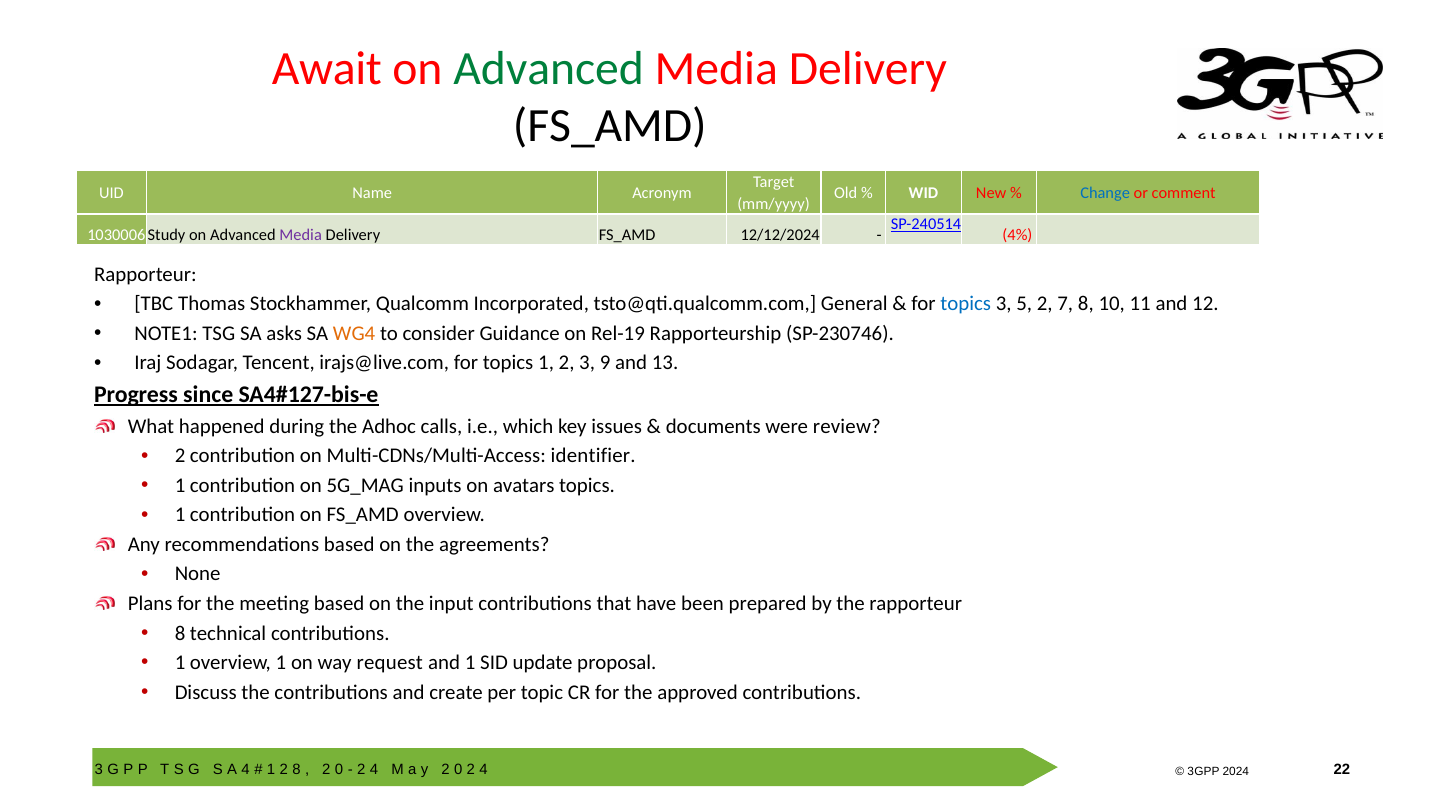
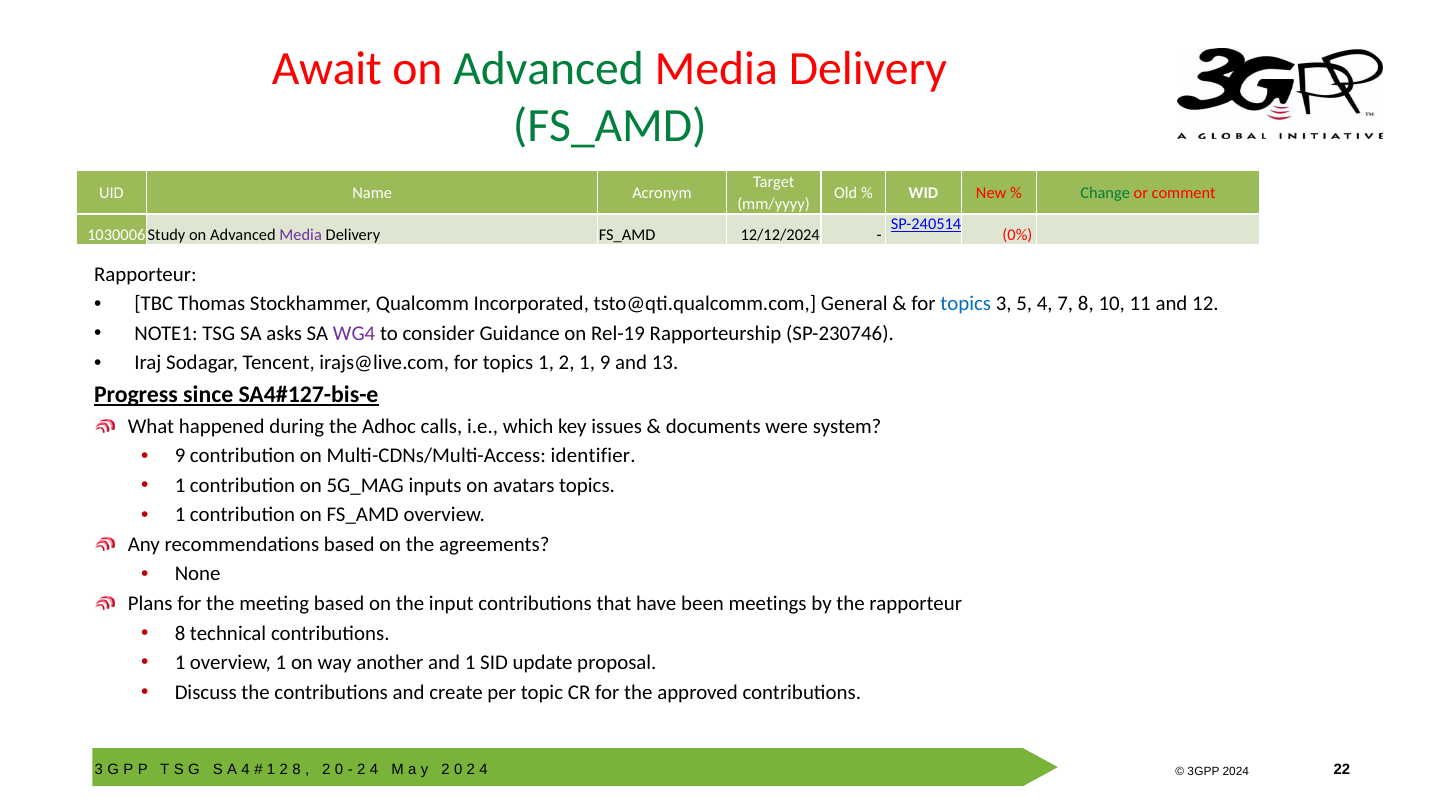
FS_AMD at (610, 126) colour: black -> green
Change colour: blue -> green
4%: 4% -> 0%
5 2: 2 -> 4
WG4 colour: orange -> purple
2 3: 3 -> 1
review: review -> system
2 at (180, 456): 2 -> 9
prepared: prepared -> meetings
request: request -> another
